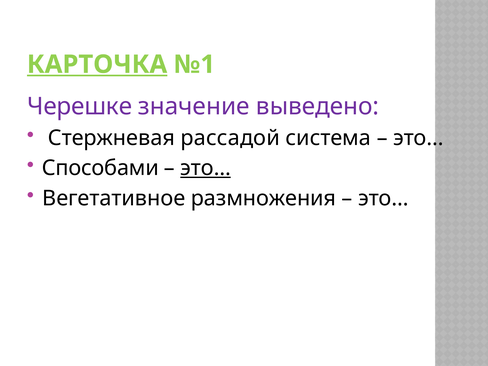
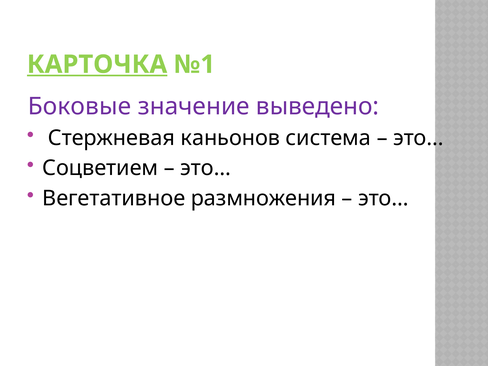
Черешке: Черешке -> Боковые
рассадой: рассадой -> каньонов
Способами: Способами -> Соцветием
это… at (206, 168) underline: present -> none
